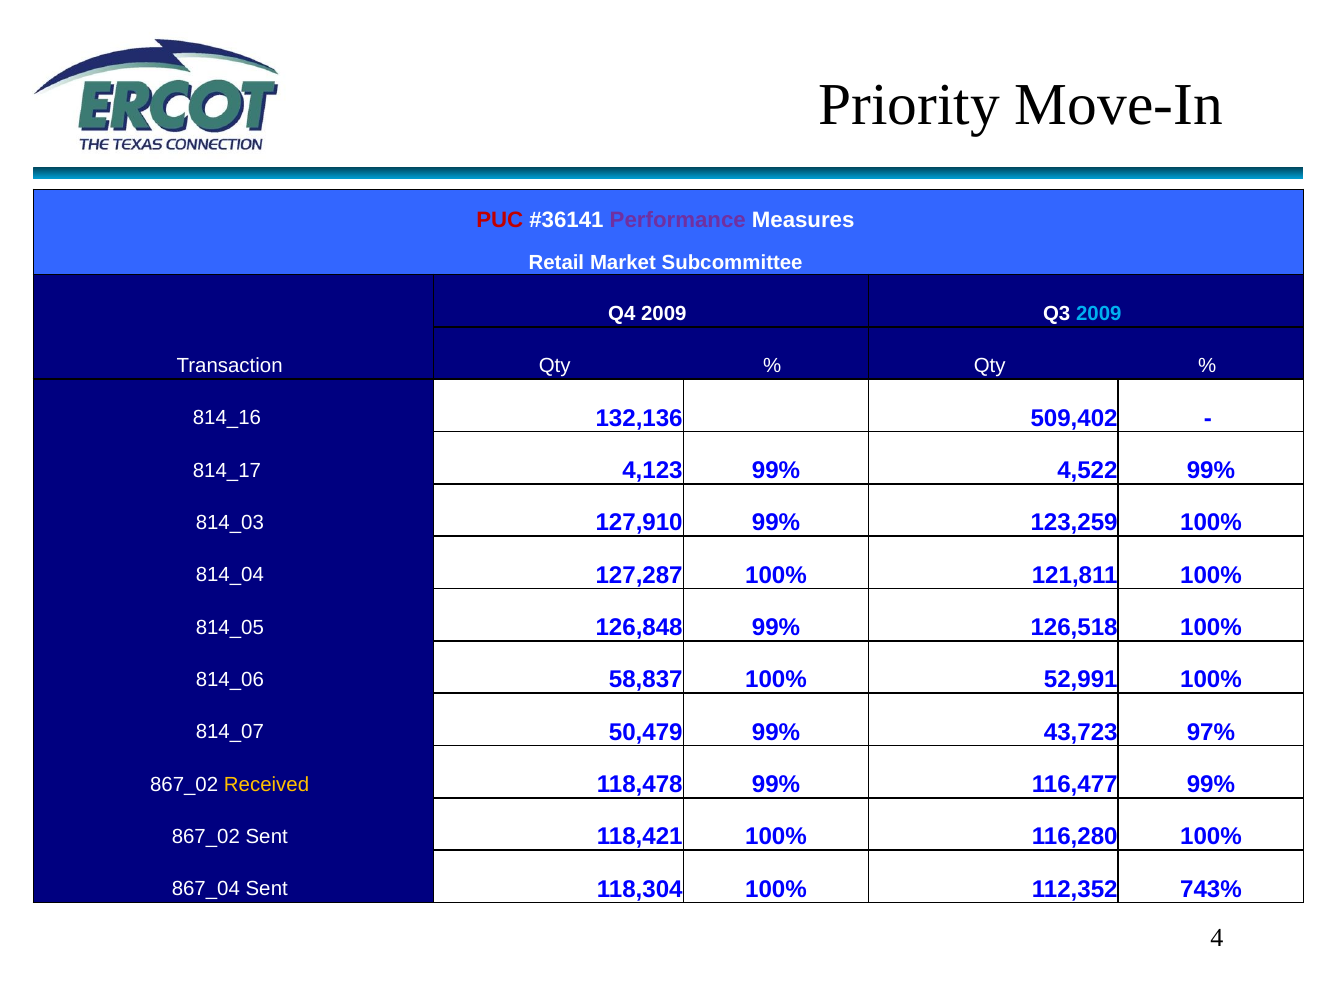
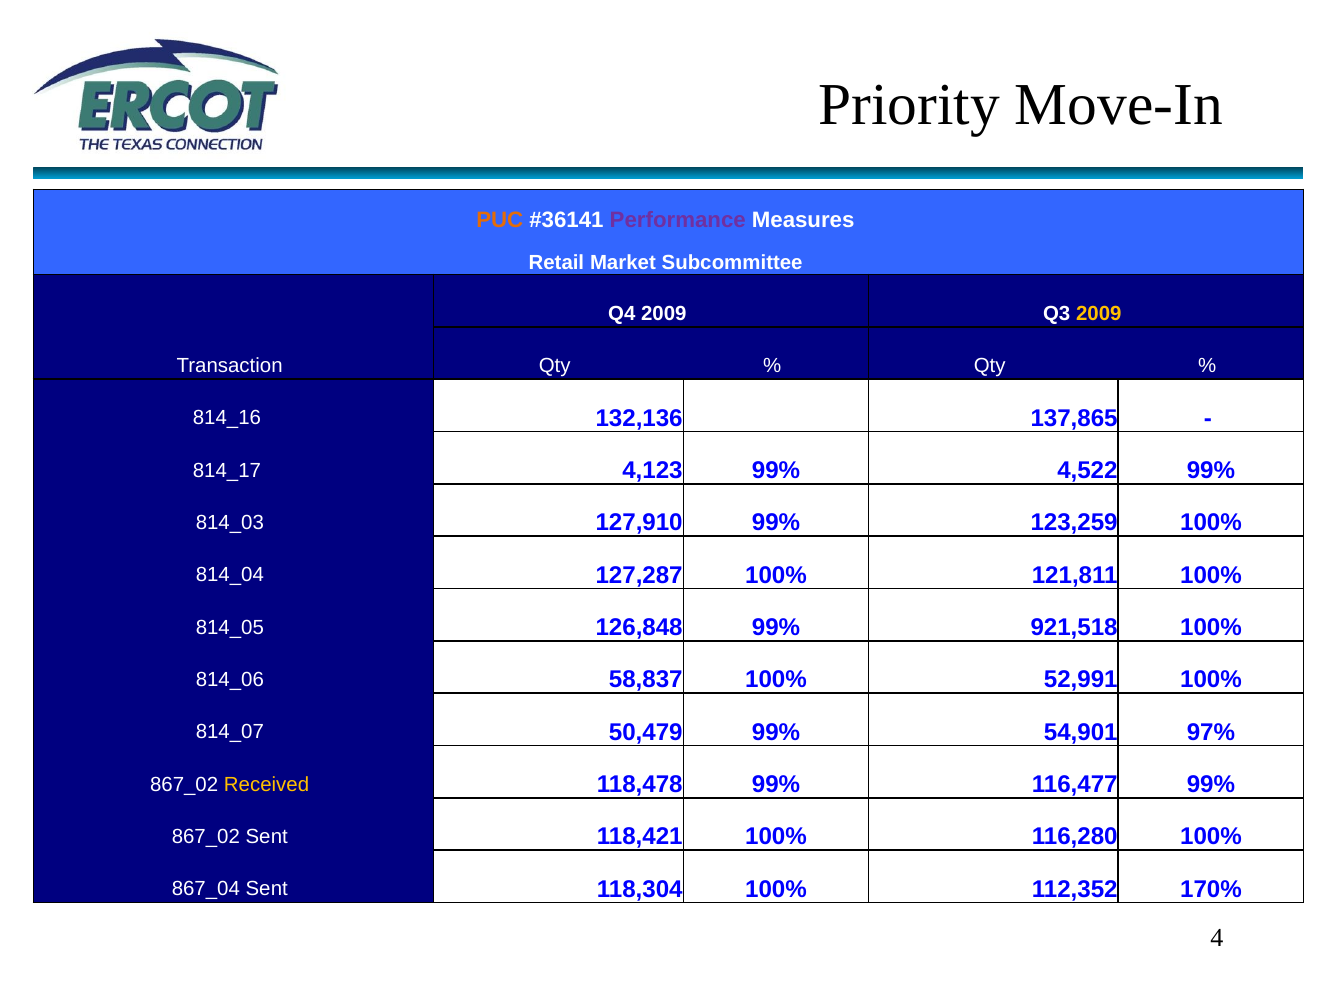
PUC colour: red -> orange
2009 at (1099, 313) colour: light blue -> yellow
509,402: 509,402 -> 137,865
126,518: 126,518 -> 921,518
43,723: 43,723 -> 54,901
743%: 743% -> 170%
